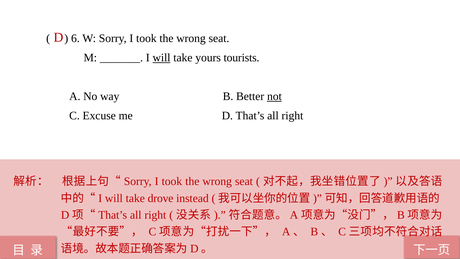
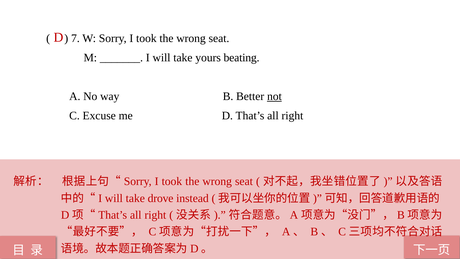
6: 6 -> 7
will at (162, 58) underline: present -> none
tourists: tourists -> beating
